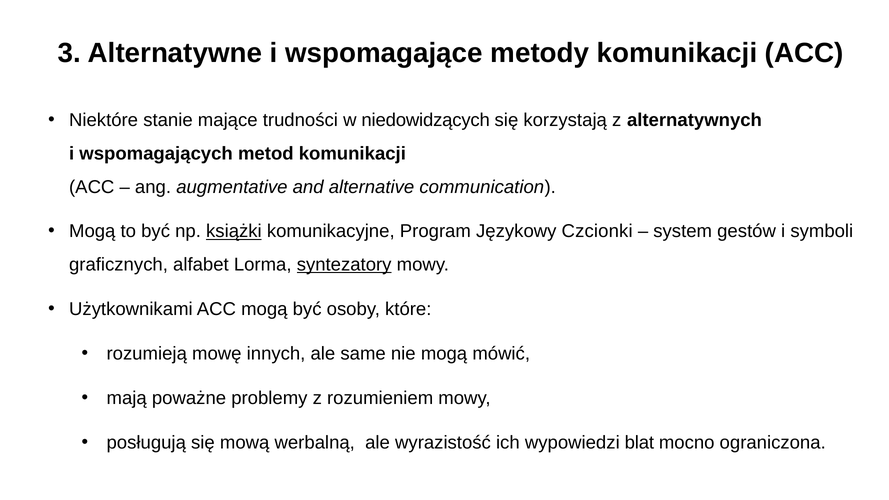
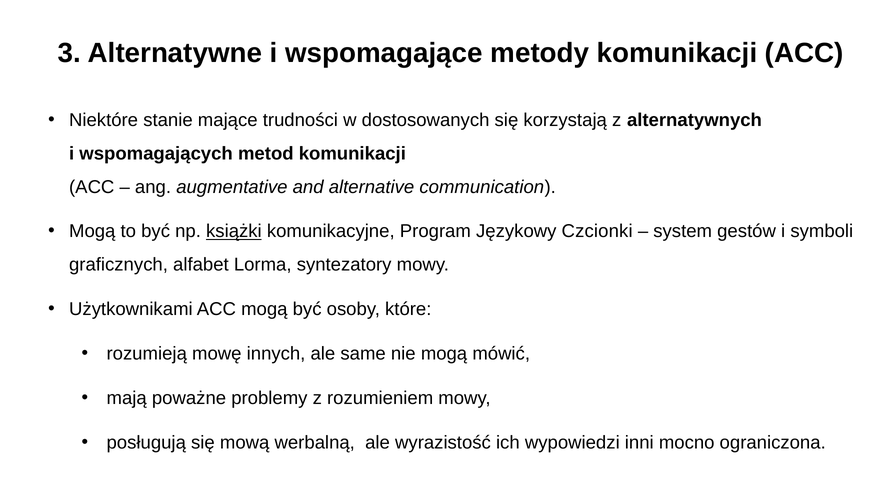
niedowidzących: niedowidzących -> dostosowanych
syntezatory underline: present -> none
blat: blat -> inni
